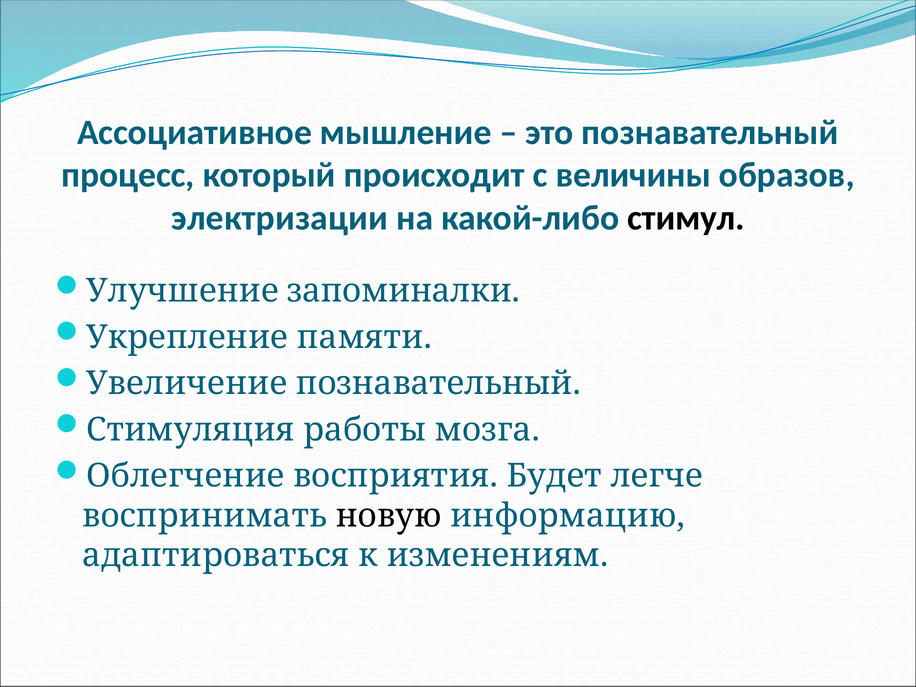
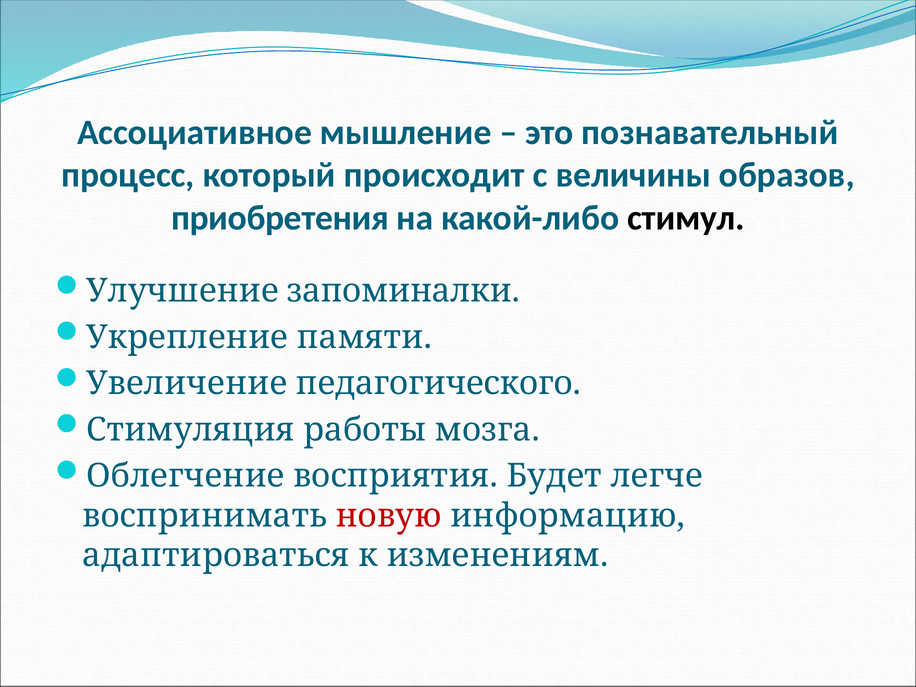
электризации: электризации -> приобретения
Увеличение познавательный: познавательный -> педагогического
новую colour: black -> red
